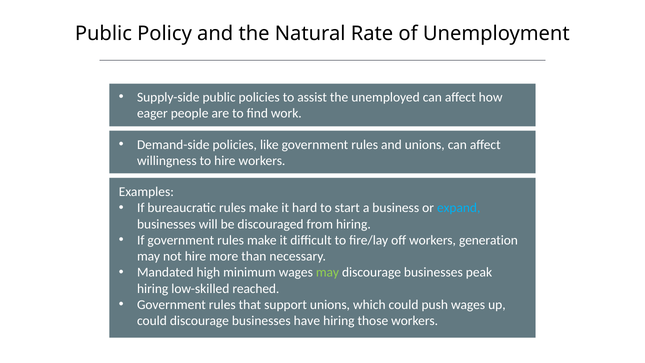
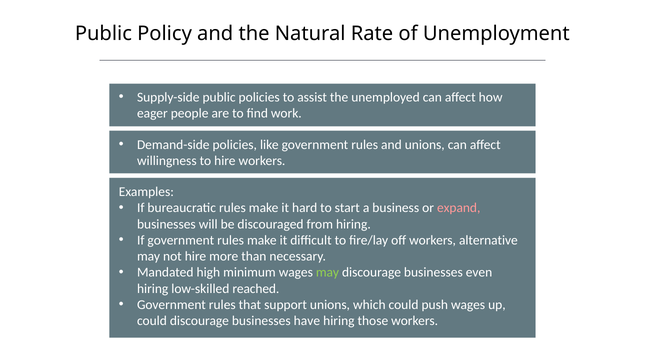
expand colour: light blue -> pink
generation: generation -> alternative
peak: peak -> even
